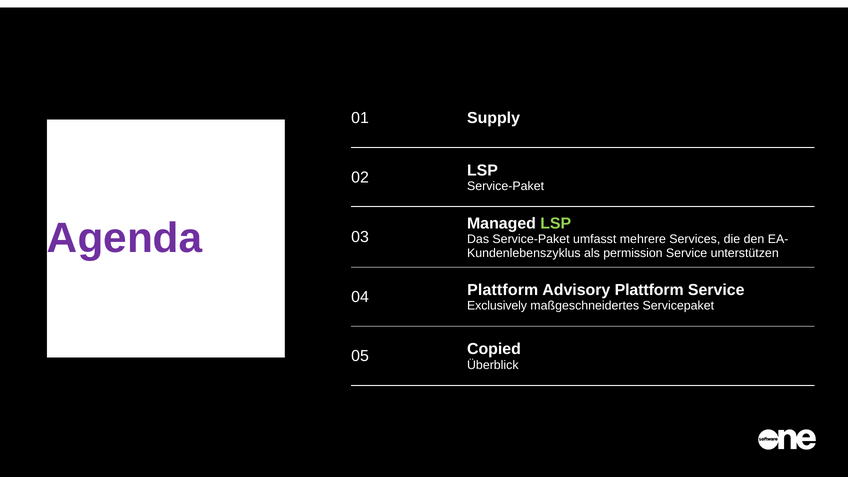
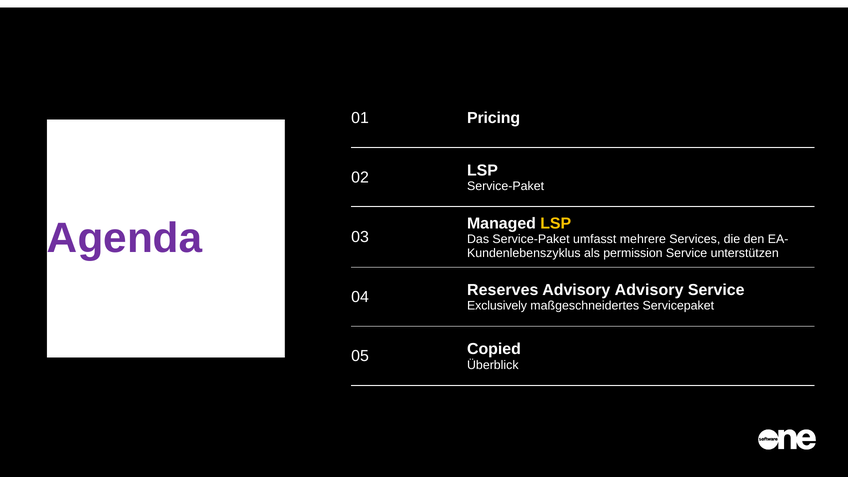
Supply: Supply -> Pricing
LSP at (556, 223) colour: light green -> yellow
04 Plattform: Plattform -> Reserves
Advisory Plattform: Plattform -> Advisory
